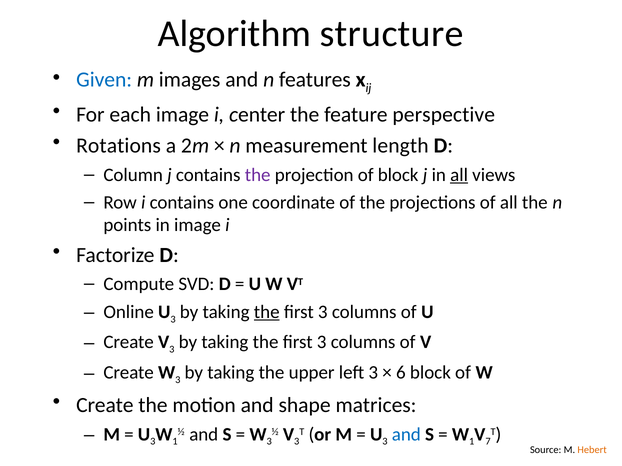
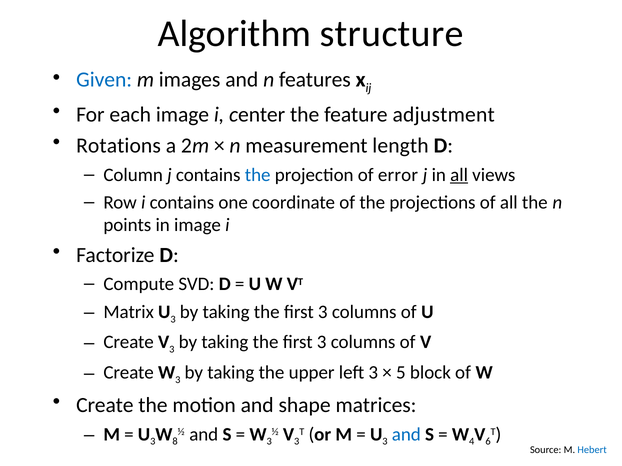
perspective: perspective -> adjustment
the at (258, 175) colour: purple -> blue
of block: block -> error
Online: Online -> Matrix
the at (267, 312) underline: present -> none
6: 6 -> 5
3 W 1: 1 -> 8
1 at (472, 442): 1 -> 4
7: 7 -> 6
Hebert colour: orange -> blue
